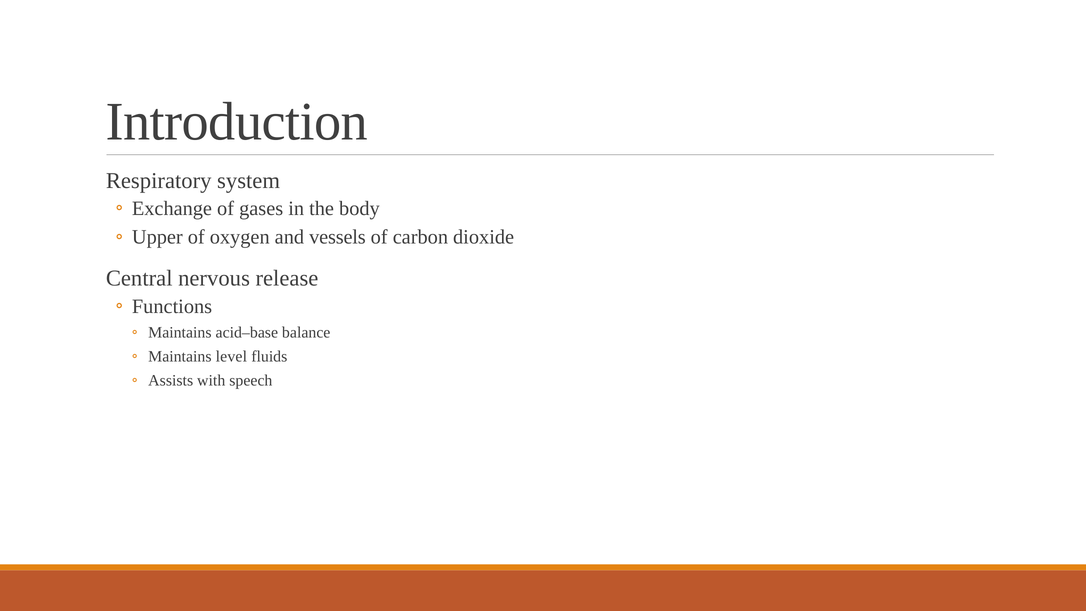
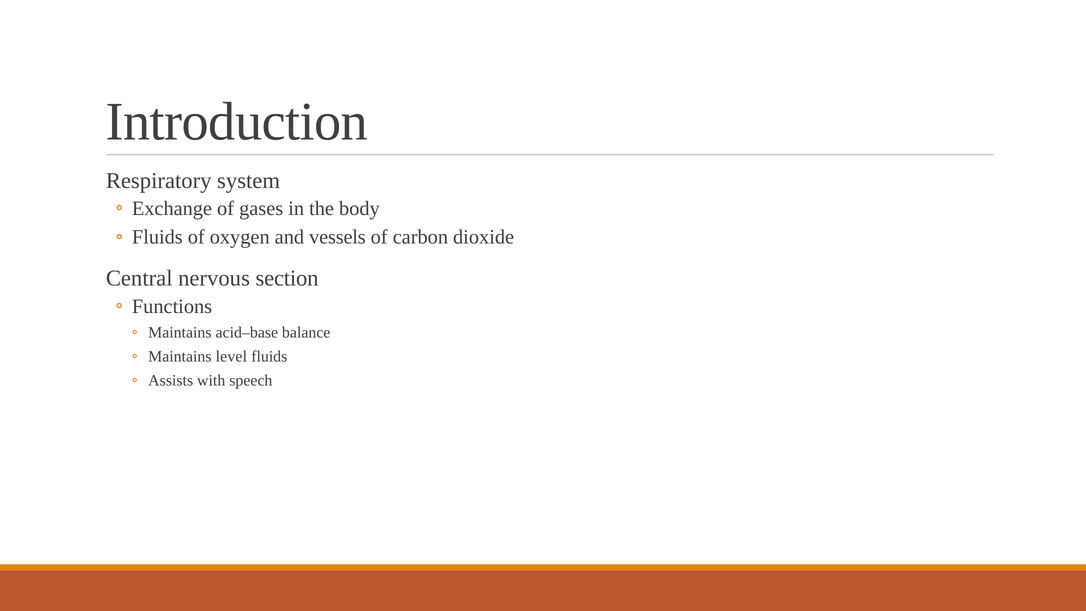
Upper at (157, 237): Upper -> Fluids
release: release -> section
